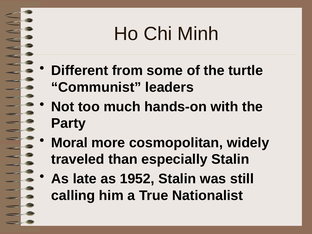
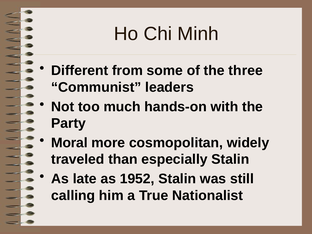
turtle: turtle -> three
